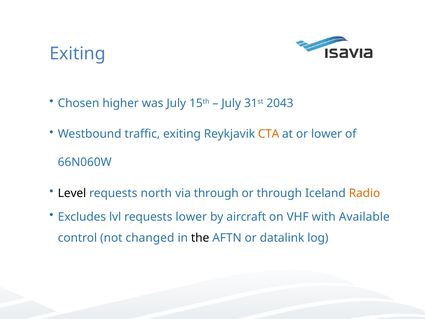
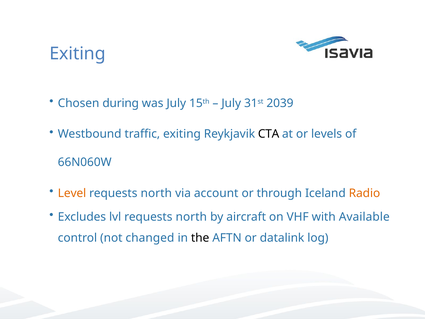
higher: higher -> during
2043: 2043 -> 2039
CTA colour: orange -> black
or lower: lower -> levels
Level colour: black -> orange
via through: through -> account
lvl requests lower: lower -> north
